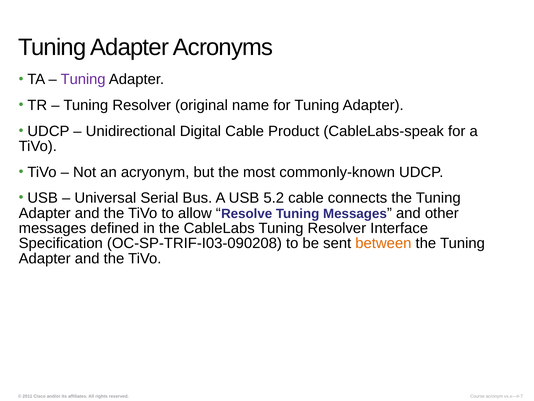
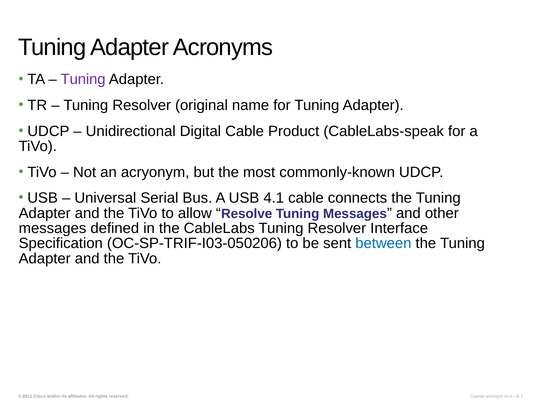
5.2: 5.2 -> 4.1
OC-SP-TRIF-I03-090208: OC-SP-TRIF-I03-090208 -> OC-SP-TRIF-I03-050206
between colour: orange -> blue
